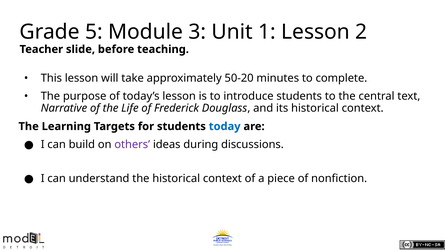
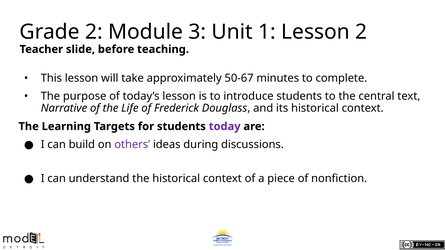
Grade 5: 5 -> 2
50-20: 50-20 -> 50-67
today colour: blue -> purple
